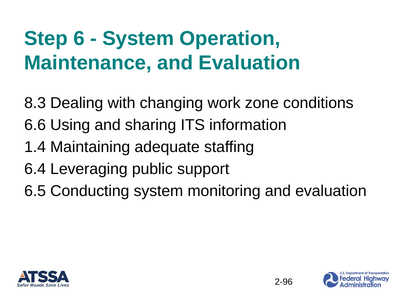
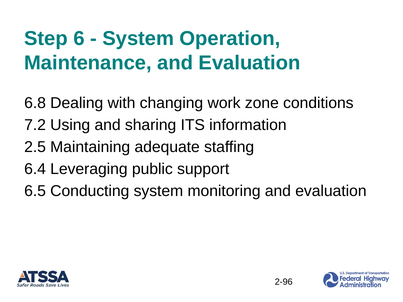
8.3: 8.3 -> 6.8
6.6: 6.6 -> 7.2
1.4: 1.4 -> 2.5
